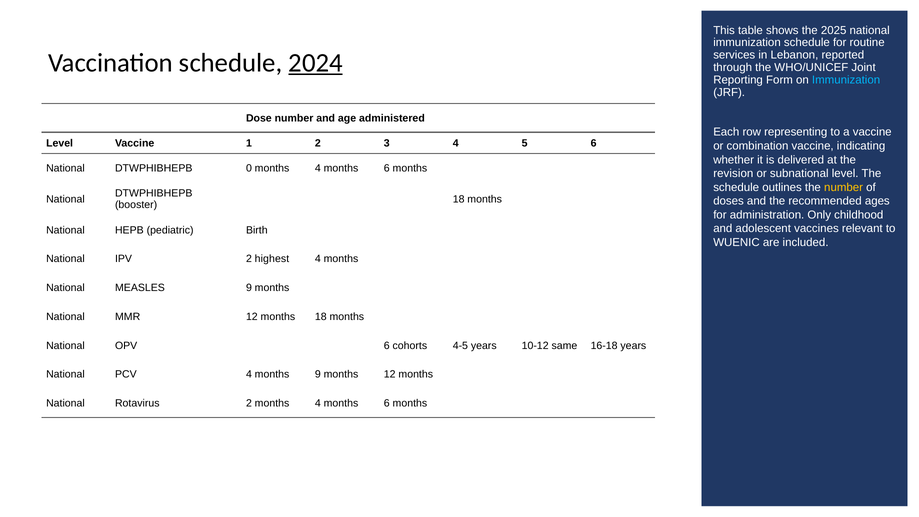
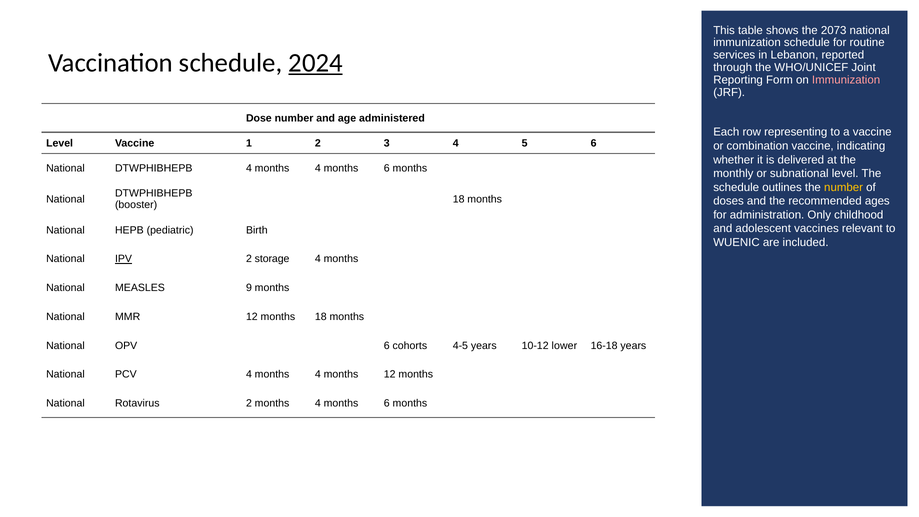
2025: 2025 -> 2073
Immunization at (846, 80) colour: light blue -> pink
DTWPHIBHEPB 0: 0 -> 4
revision at (733, 173): revision -> monthly
IPV underline: none -> present
highest: highest -> storage
same: same -> lower
PCV 4 months 9: 9 -> 4
